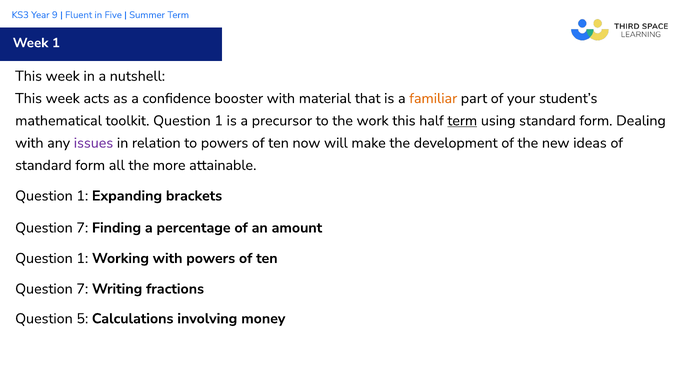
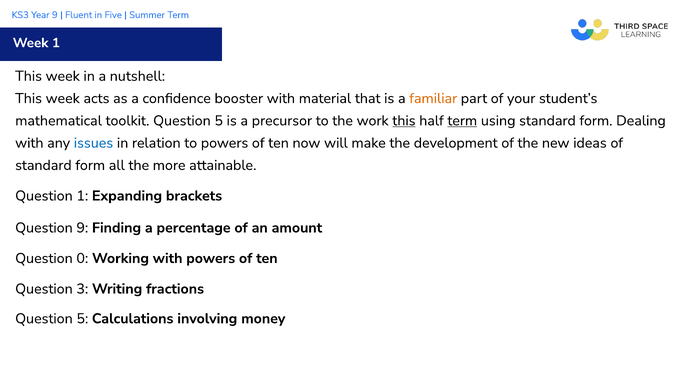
toolkit Question 1: 1 -> 5
this at (404, 121) underline: none -> present
issues colour: purple -> blue
7 at (82, 228): 7 -> 9
1 at (82, 259): 1 -> 0
7 at (82, 289): 7 -> 3
